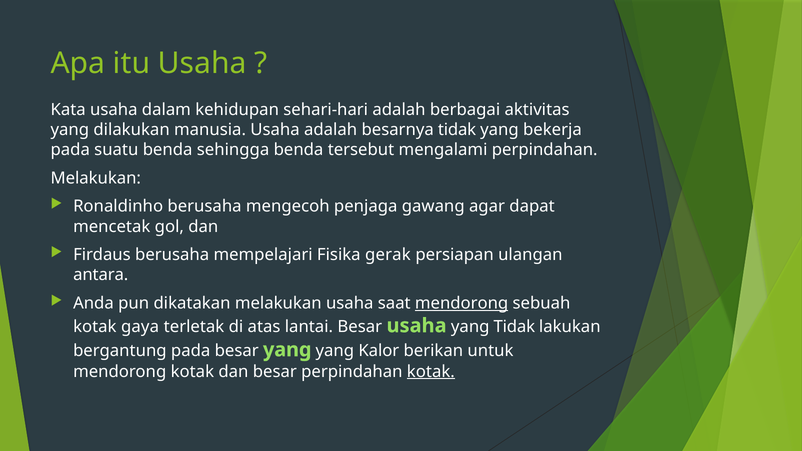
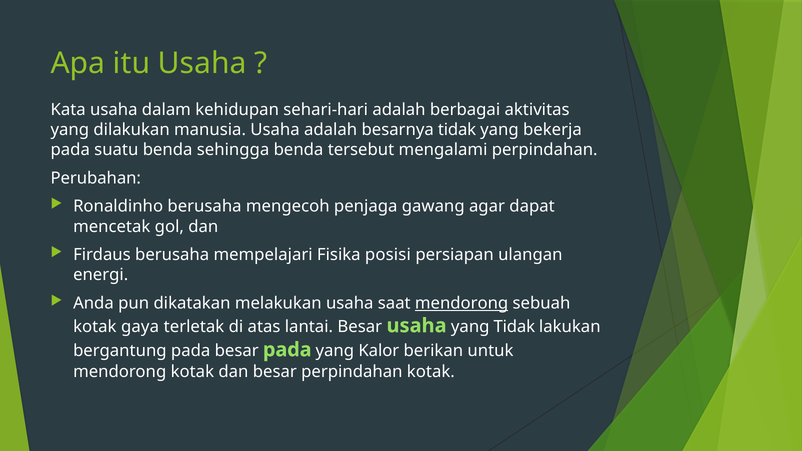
Melakukan at (96, 178): Melakukan -> Perubahan
gerak: gerak -> posisi
antara: antara -> energi
besar yang: yang -> pada
kotak at (431, 372) underline: present -> none
